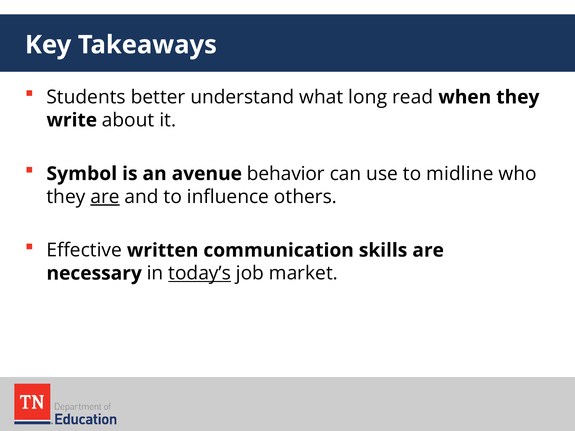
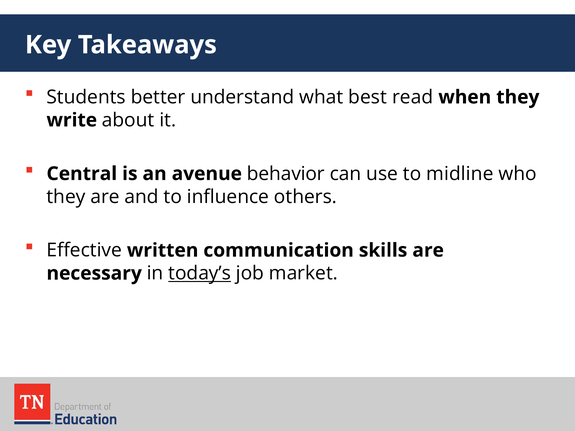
long: long -> best
Symbol: Symbol -> Central
are at (105, 197) underline: present -> none
